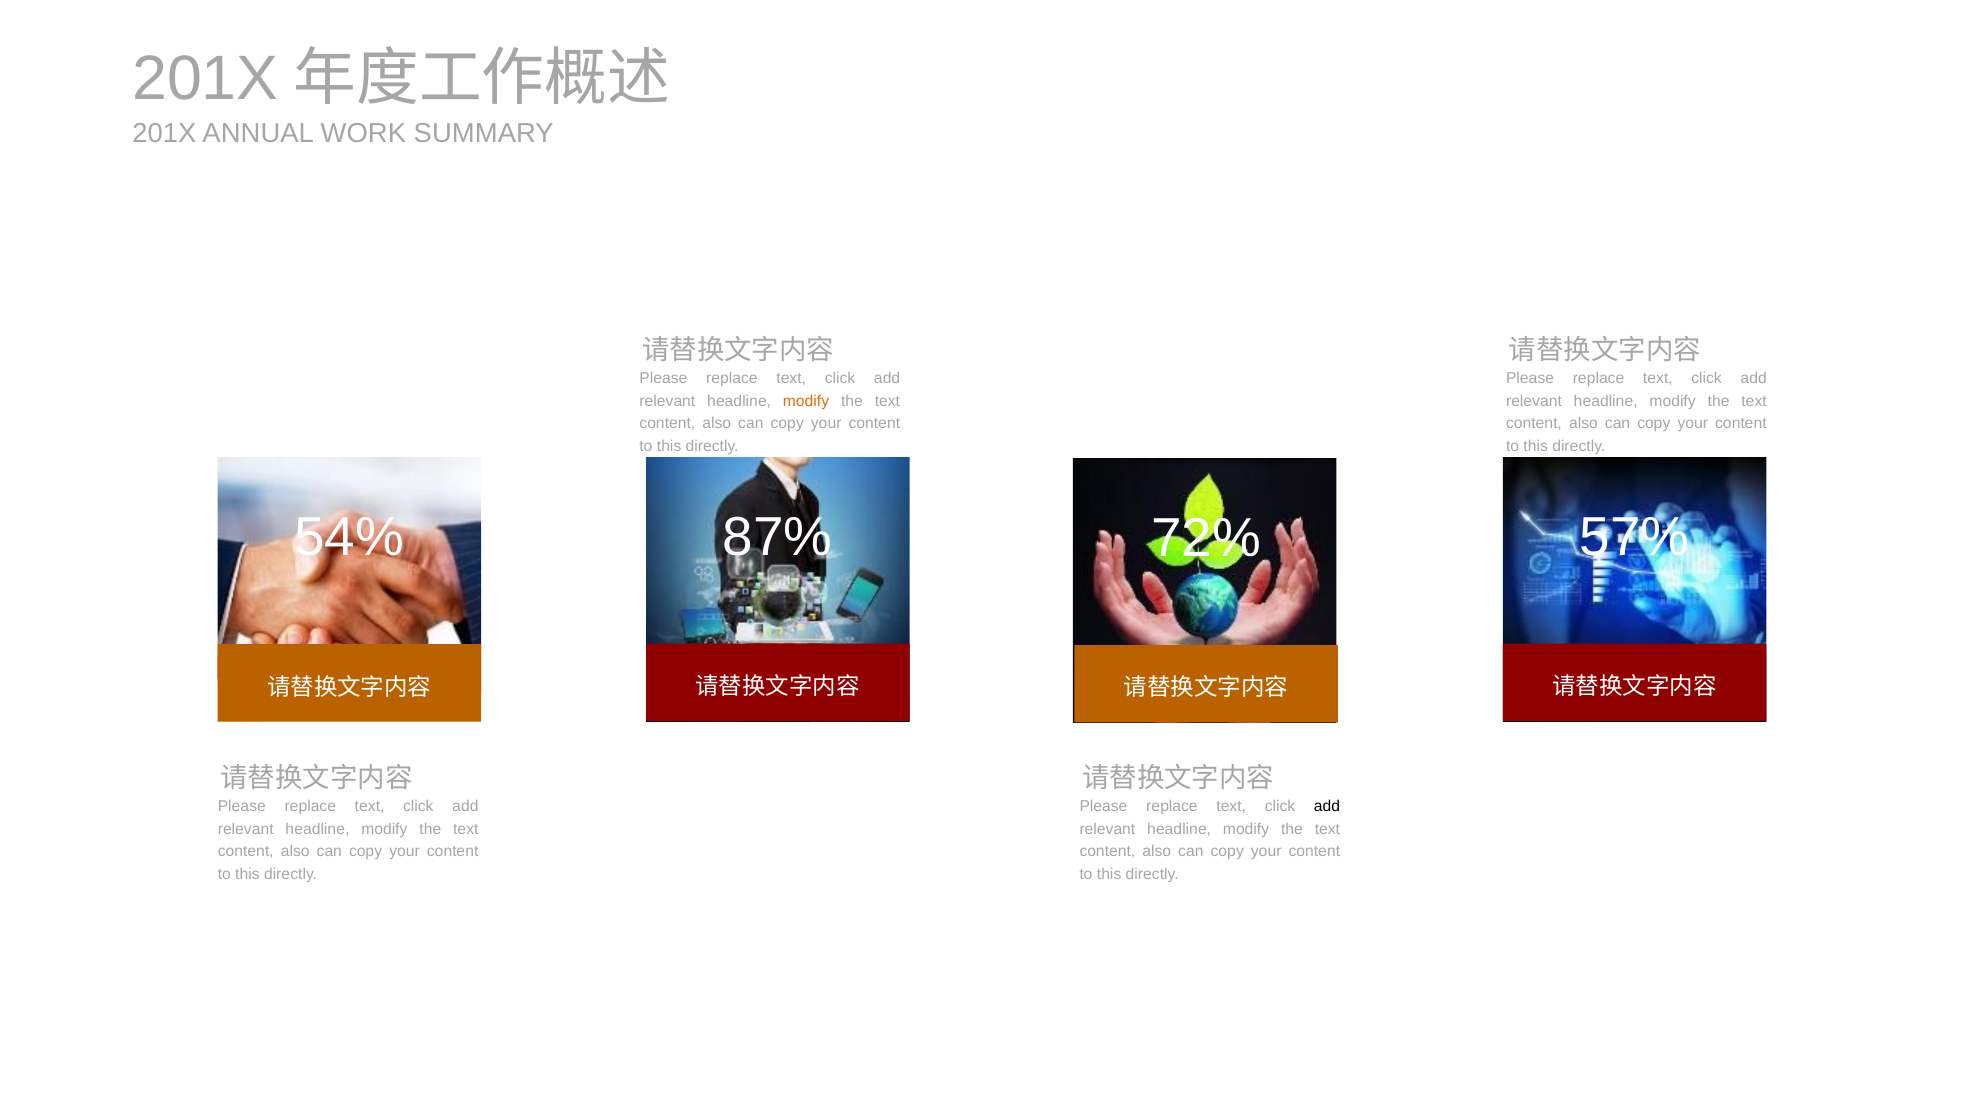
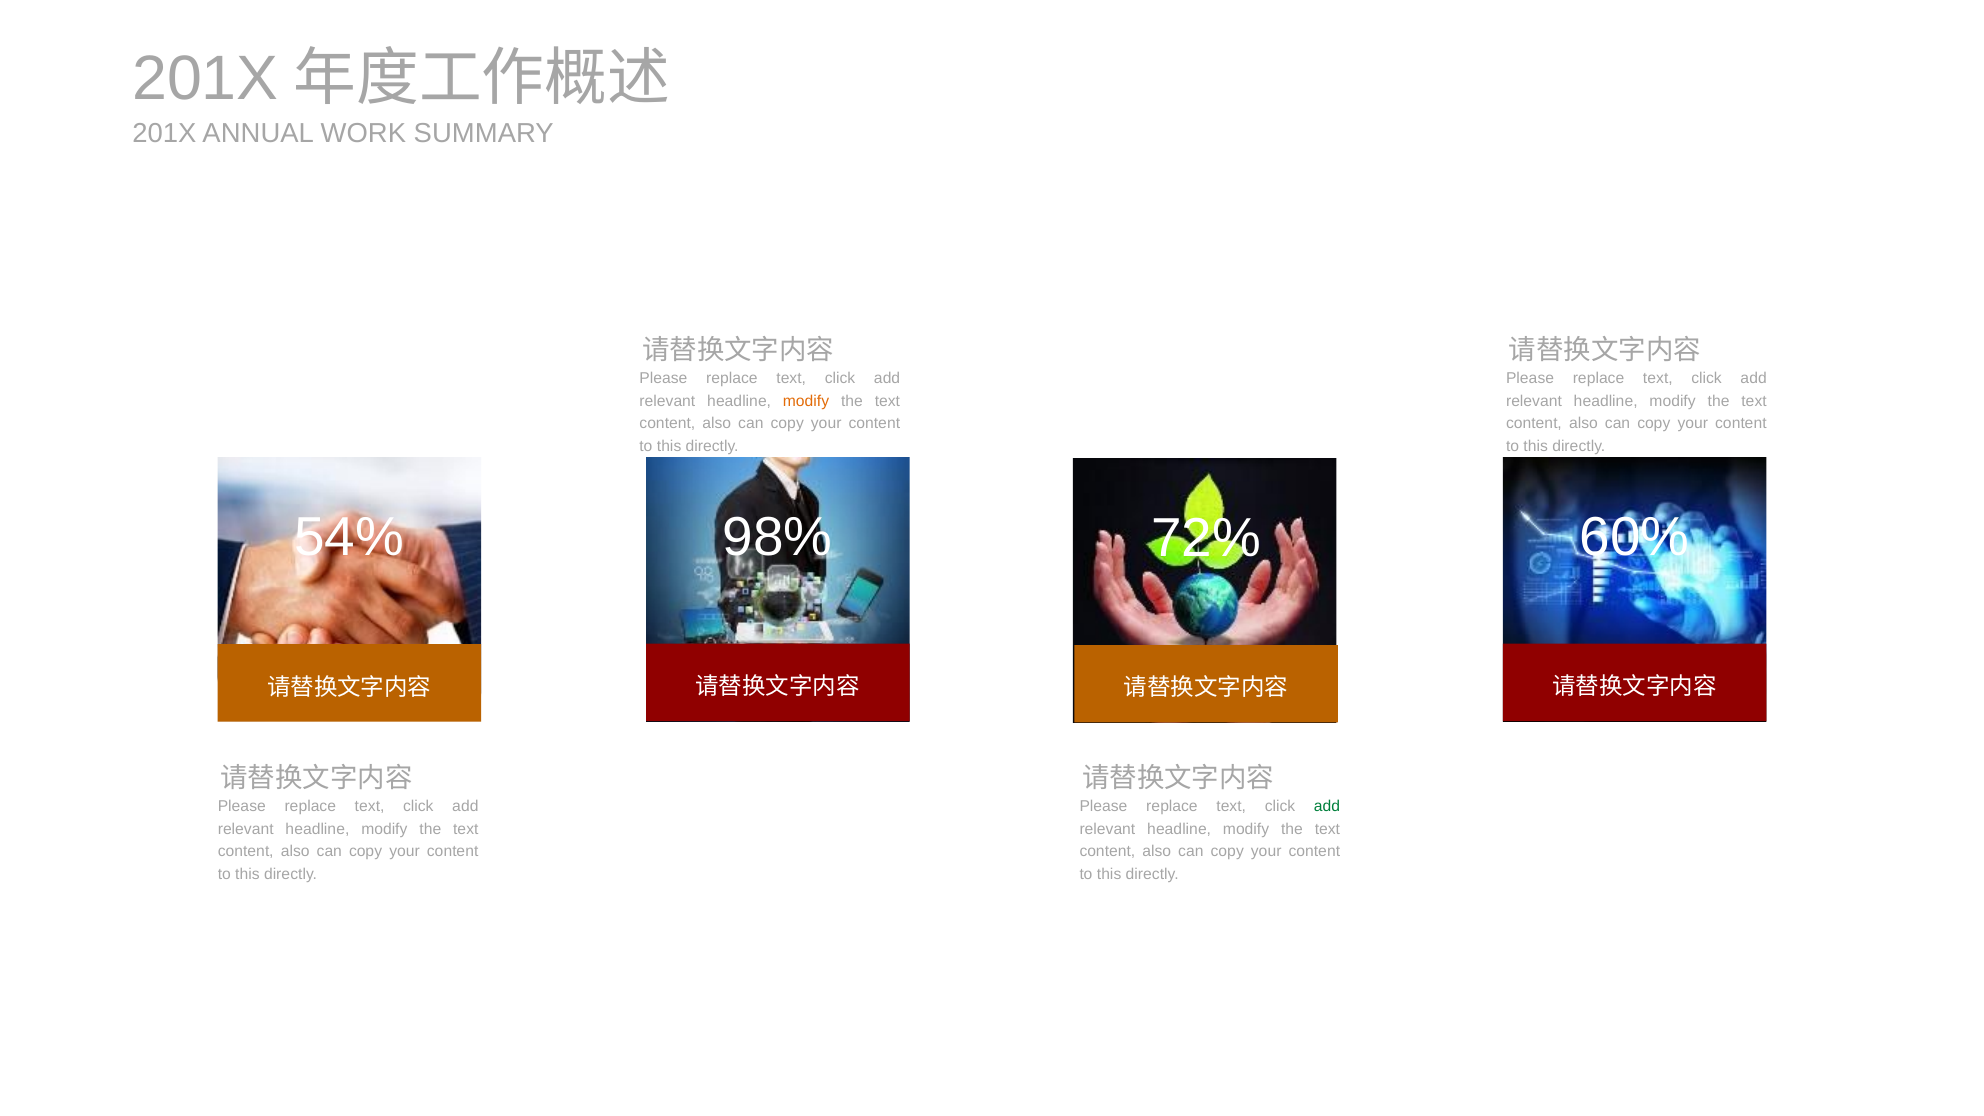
87%: 87% -> 98%
57%: 57% -> 60%
add at (1327, 806) colour: black -> green
